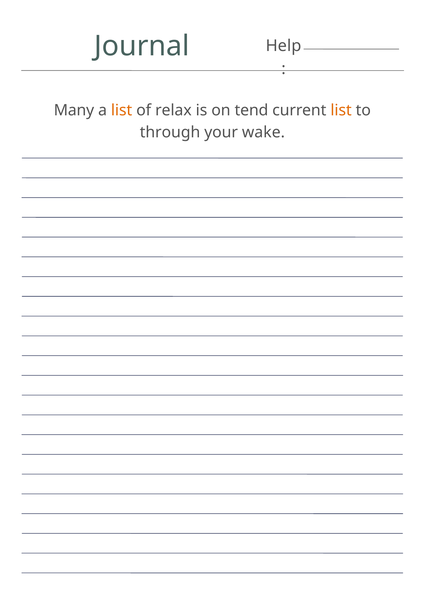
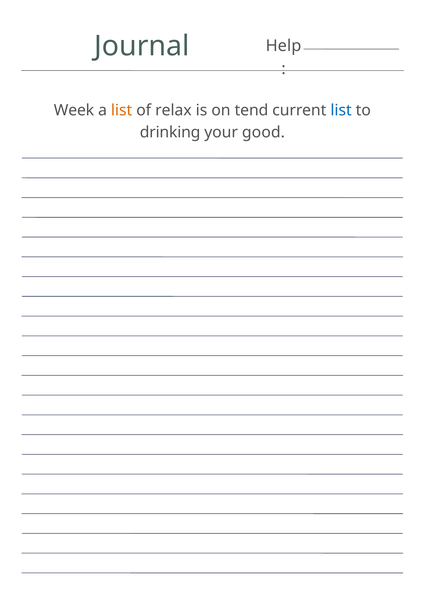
Many: Many -> Week
list at (341, 110) colour: orange -> blue
through: through -> drinking
wake: wake -> good
